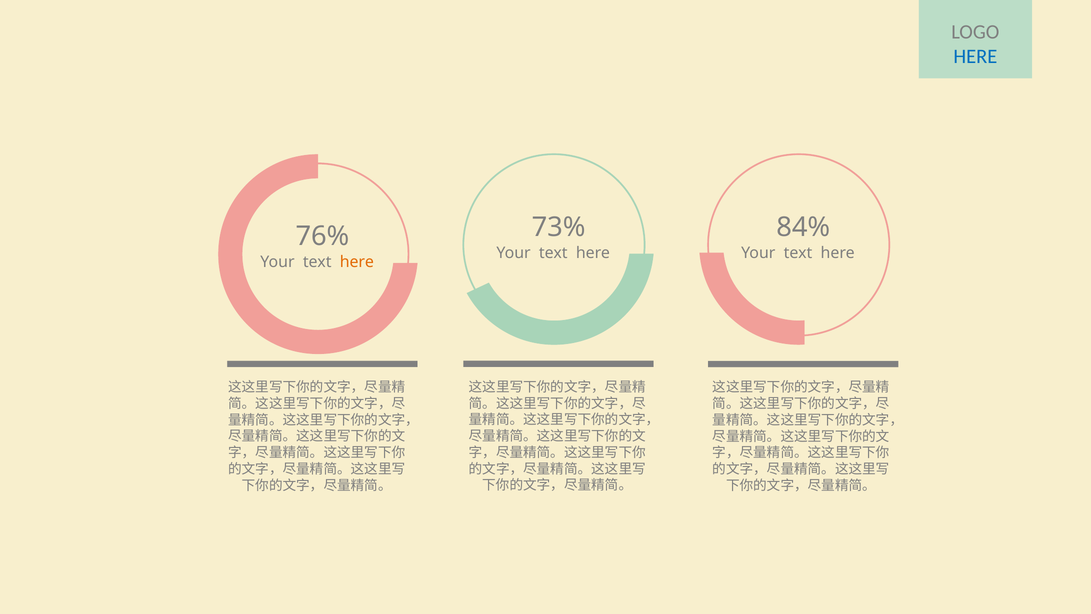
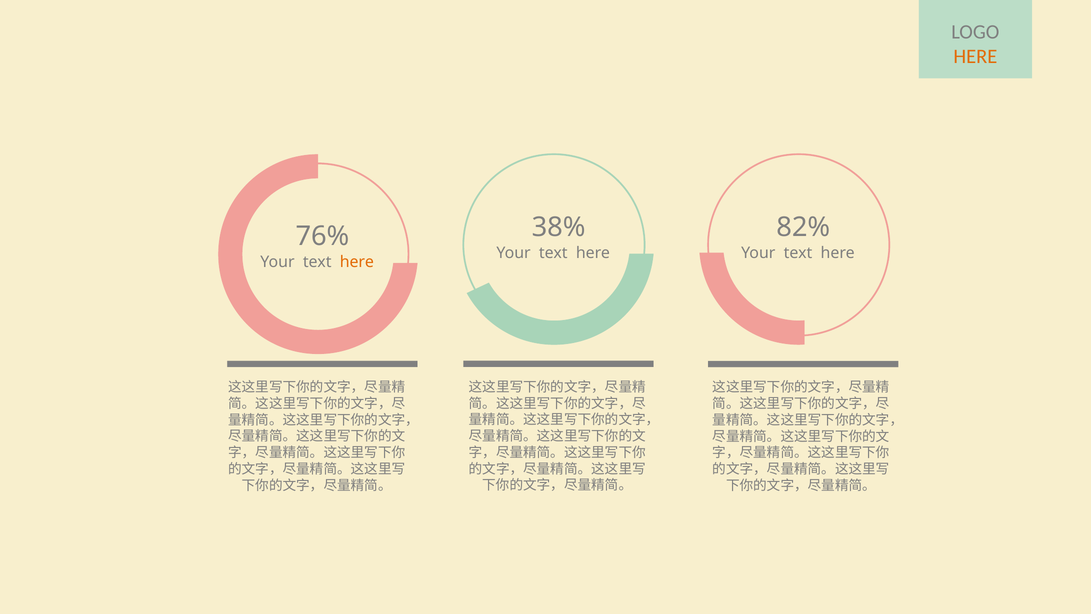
HERE at (975, 56) colour: blue -> orange
73%: 73% -> 38%
84%: 84% -> 82%
